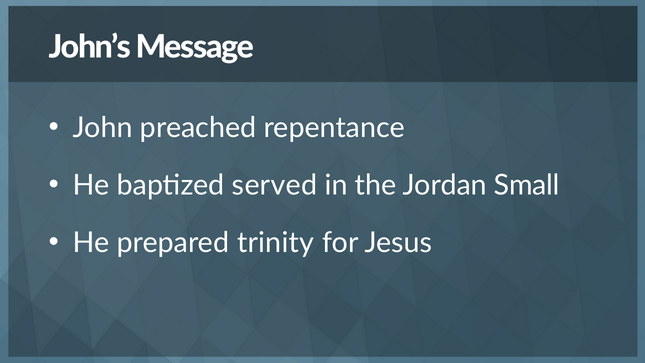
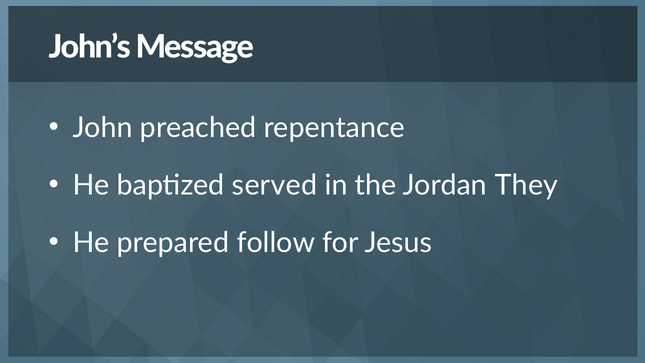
Small: Small -> They
trinity: trinity -> follow
